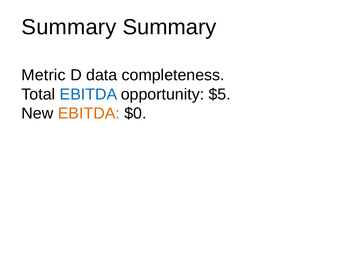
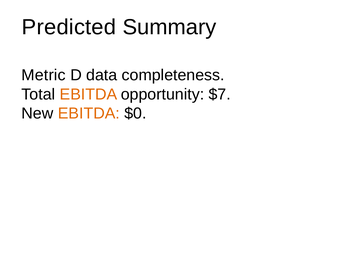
Summary at (69, 27): Summary -> Predicted
EBITDA at (88, 94) colour: blue -> orange
$5: $5 -> $7
